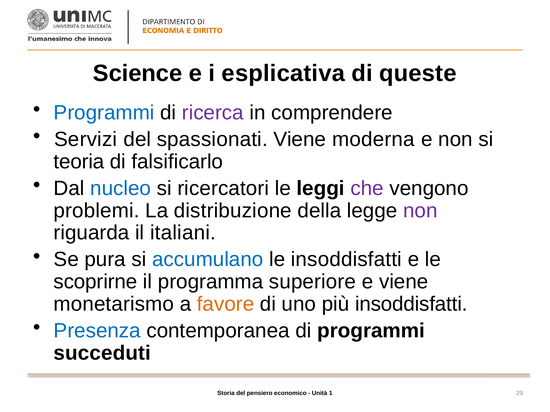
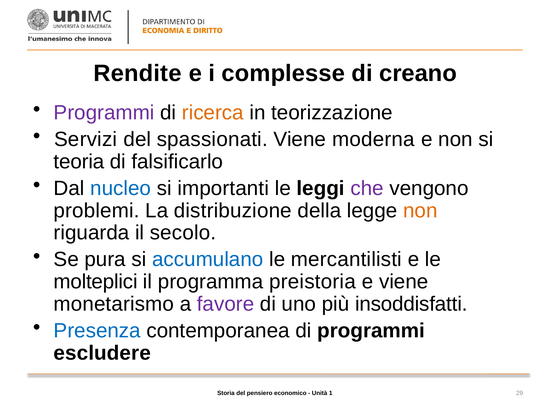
Science: Science -> Rendite
esplicativa: esplicativa -> complesse
queste: queste -> creano
Programmi at (104, 113) colour: blue -> purple
ricerca colour: purple -> orange
comprendere: comprendere -> teorizzazione
ricercatori: ricercatori -> importanti
non at (420, 211) colour: purple -> orange
italiani: italiani -> secolo
le insoddisfatti: insoddisfatti -> mercantilisti
scoprirne: scoprirne -> molteplici
superiore: superiore -> preistoria
favore colour: orange -> purple
succeduti: succeduti -> escludere
